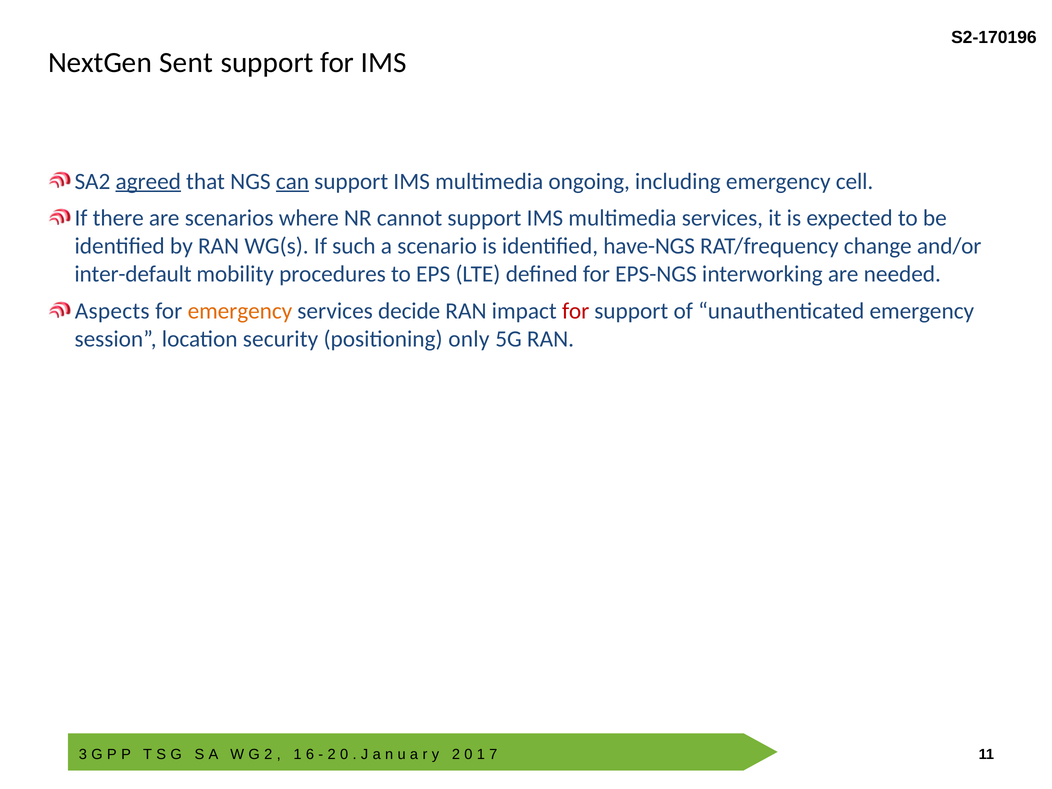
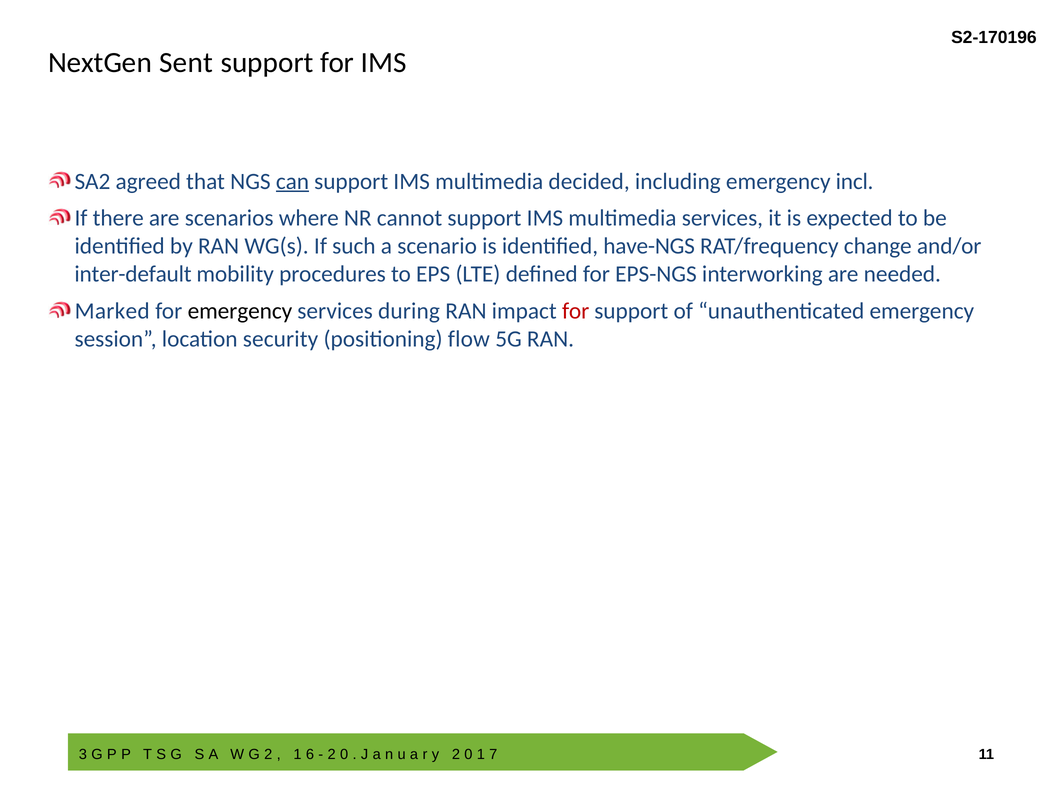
agreed underline: present -> none
ongoing: ongoing -> decided
cell: cell -> incl
Aspects: Aspects -> Marked
emergency at (240, 311) colour: orange -> black
decide: decide -> during
only: only -> flow
